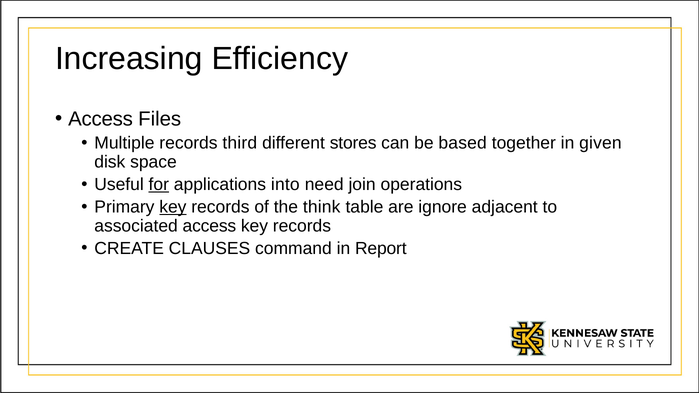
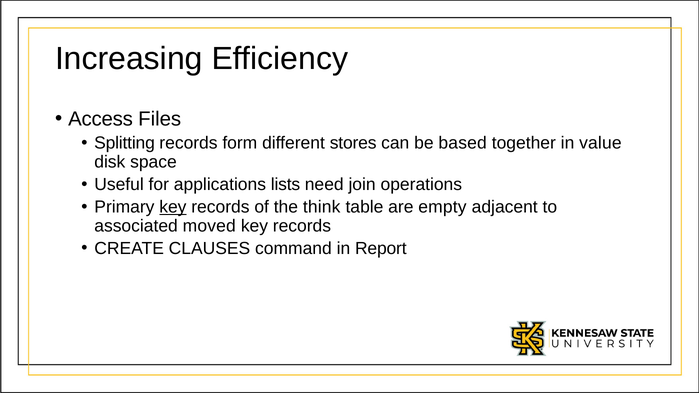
Multiple: Multiple -> Splitting
third: third -> form
given: given -> value
for underline: present -> none
into: into -> lists
ignore: ignore -> empty
associated access: access -> moved
